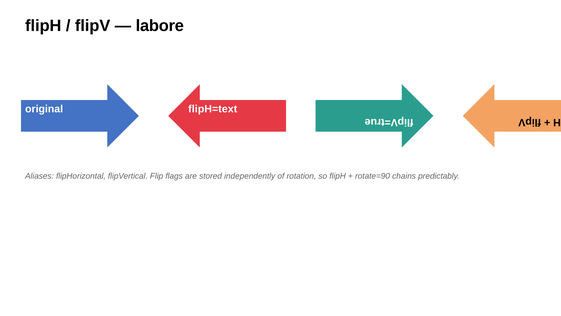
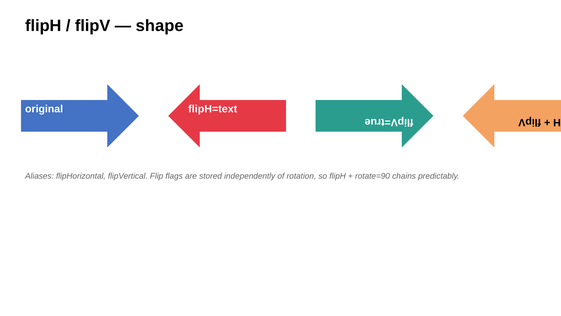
labore: labore -> shape
